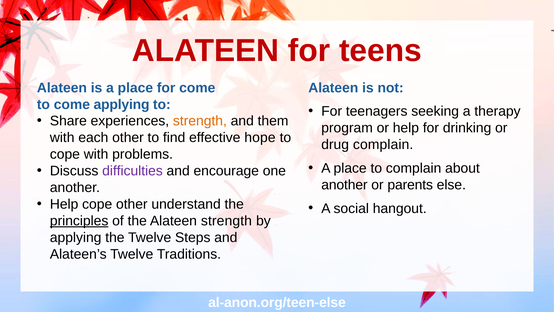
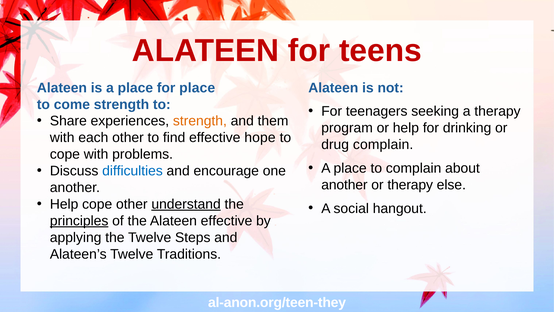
for come: come -> place
come applying: applying -> strength
difficulties colour: purple -> blue
or parents: parents -> therapy
understand underline: none -> present
Alateen strength: strength -> effective
al-anon.org/teen-else: al-anon.org/teen-else -> al-anon.org/teen-they
